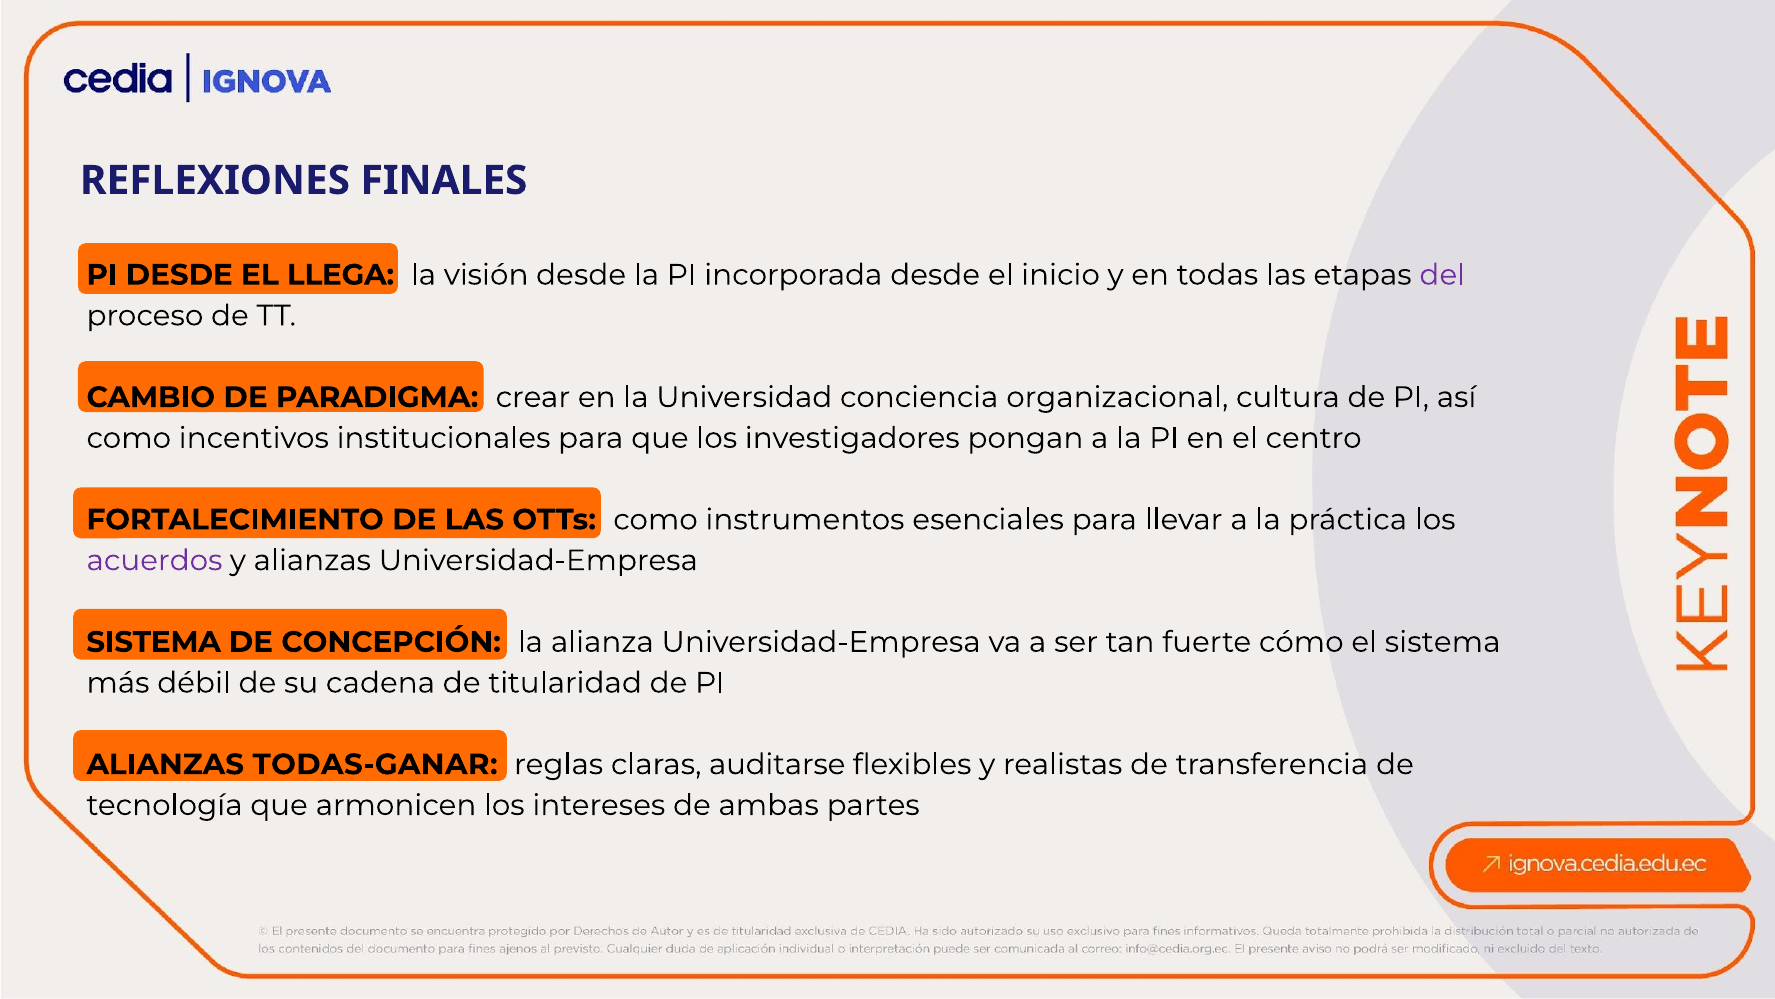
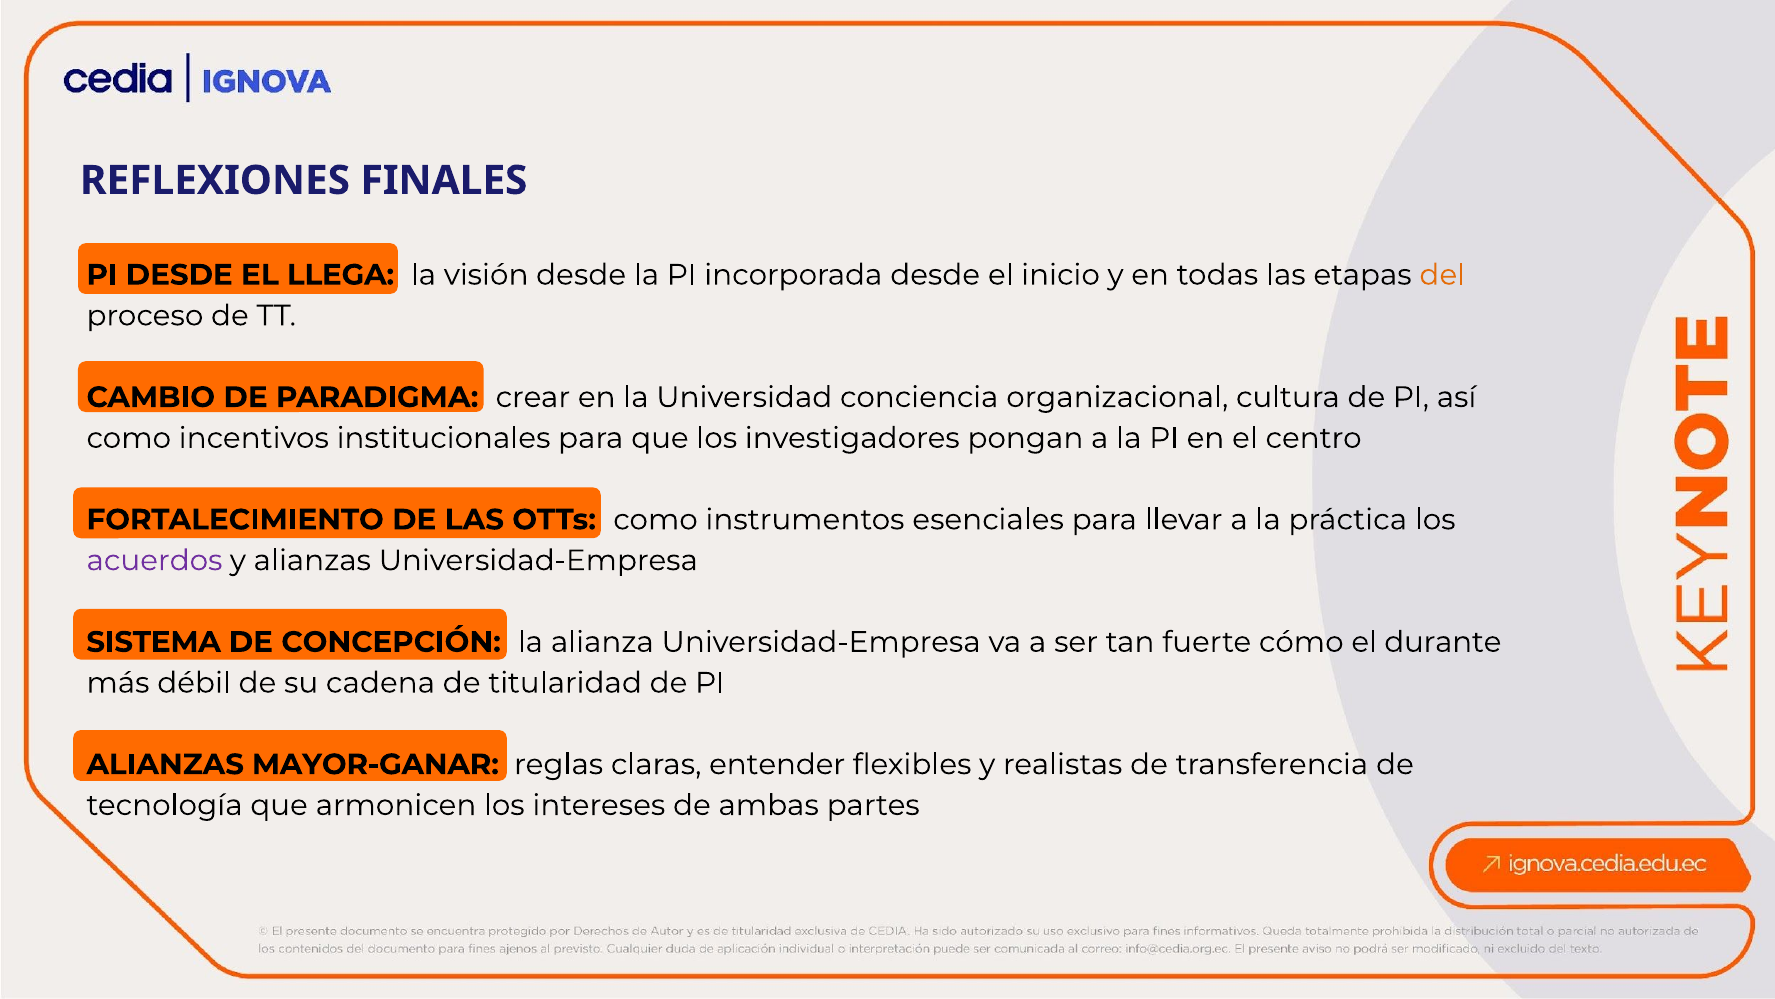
del colour: purple -> orange
el sistema: sistema -> durante
TODAS-GANAR: TODAS-GANAR -> MAYOR-GANAR
auditarse: auditarse -> entender
